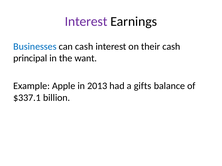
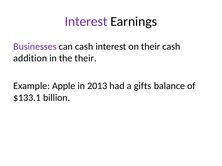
Businesses colour: blue -> purple
principal: principal -> addition
the want: want -> their
$337.1: $337.1 -> $133.1
